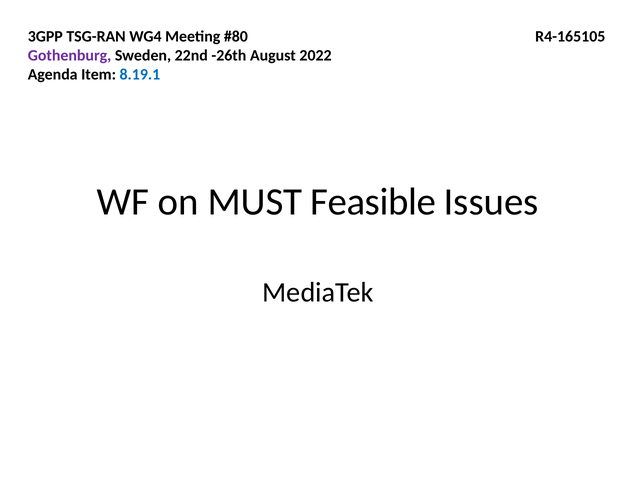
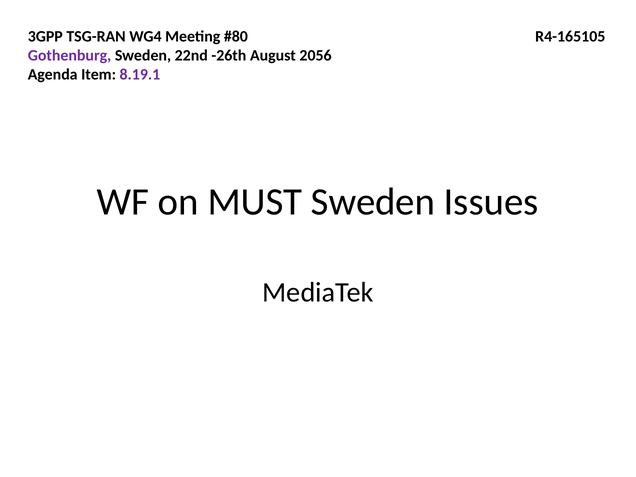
2022: 2022 -> 2056
8.19.1 colour: blue -> purple
MUST Feasible: Feasible -> Sweden
